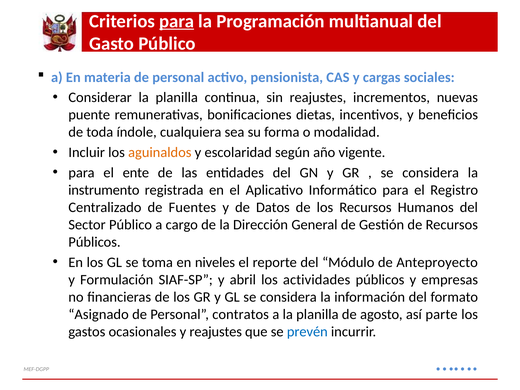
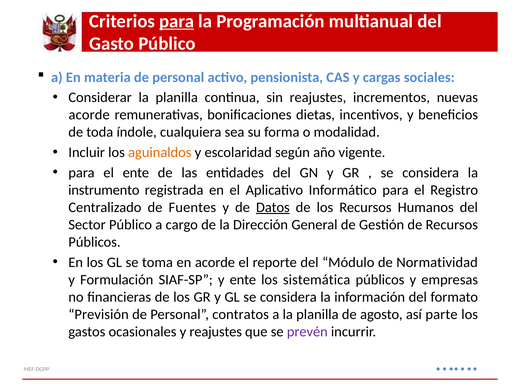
puente at (89, 115): puente -> acorde
Datos underline: none -> present
en niveles: niveles -> acorde
Anteproyecto: Anteproyecto -> Normatividad
y abril: abril -> ente
actividades: actividades -> sistemática
Asignado: Asignado -> Previsión
prevén colour: blue -> purple
